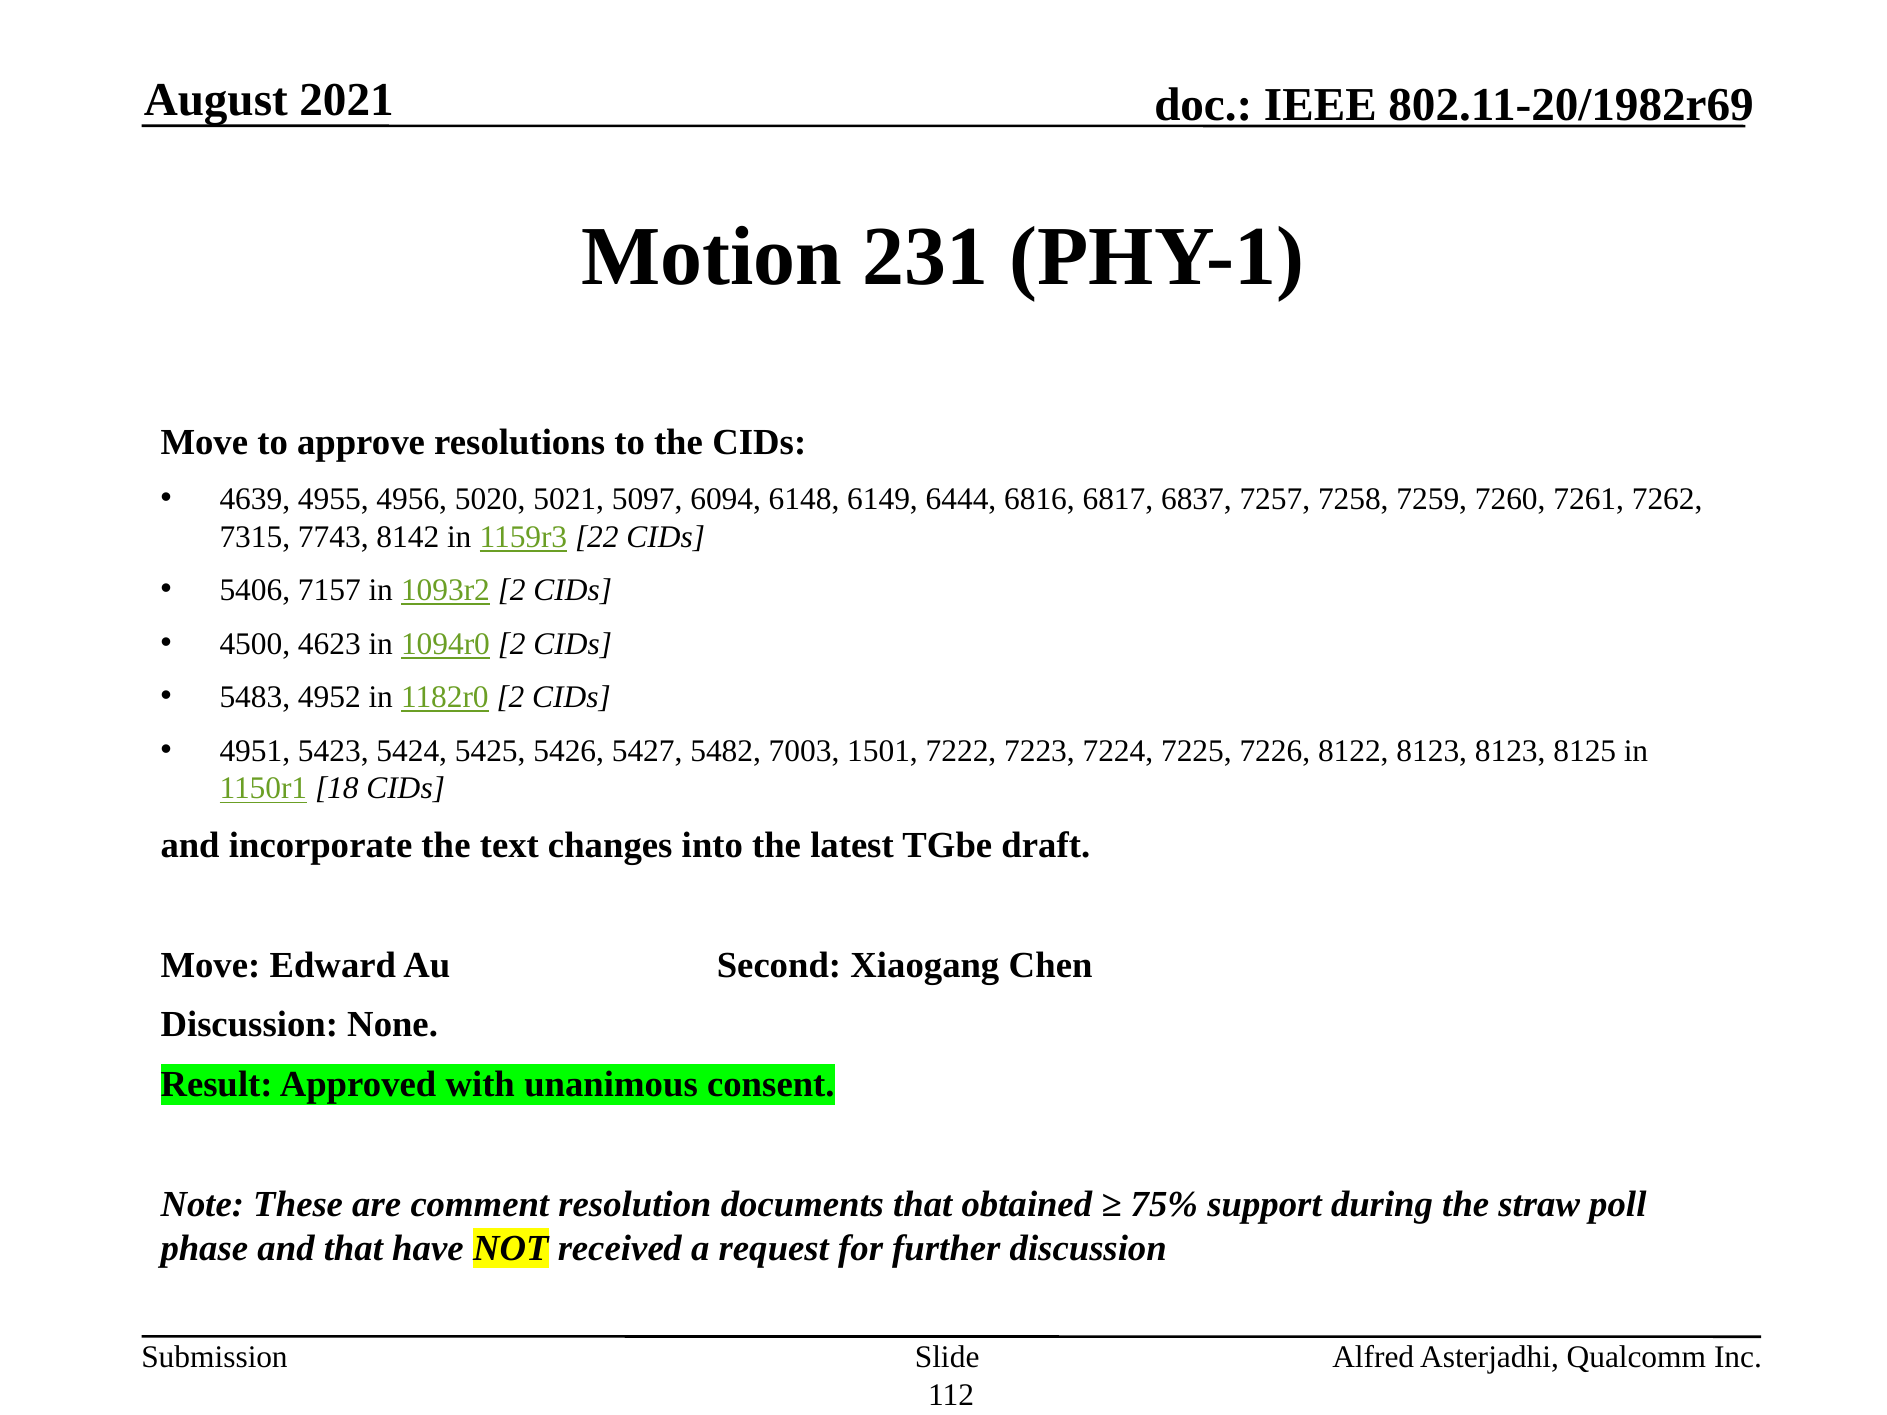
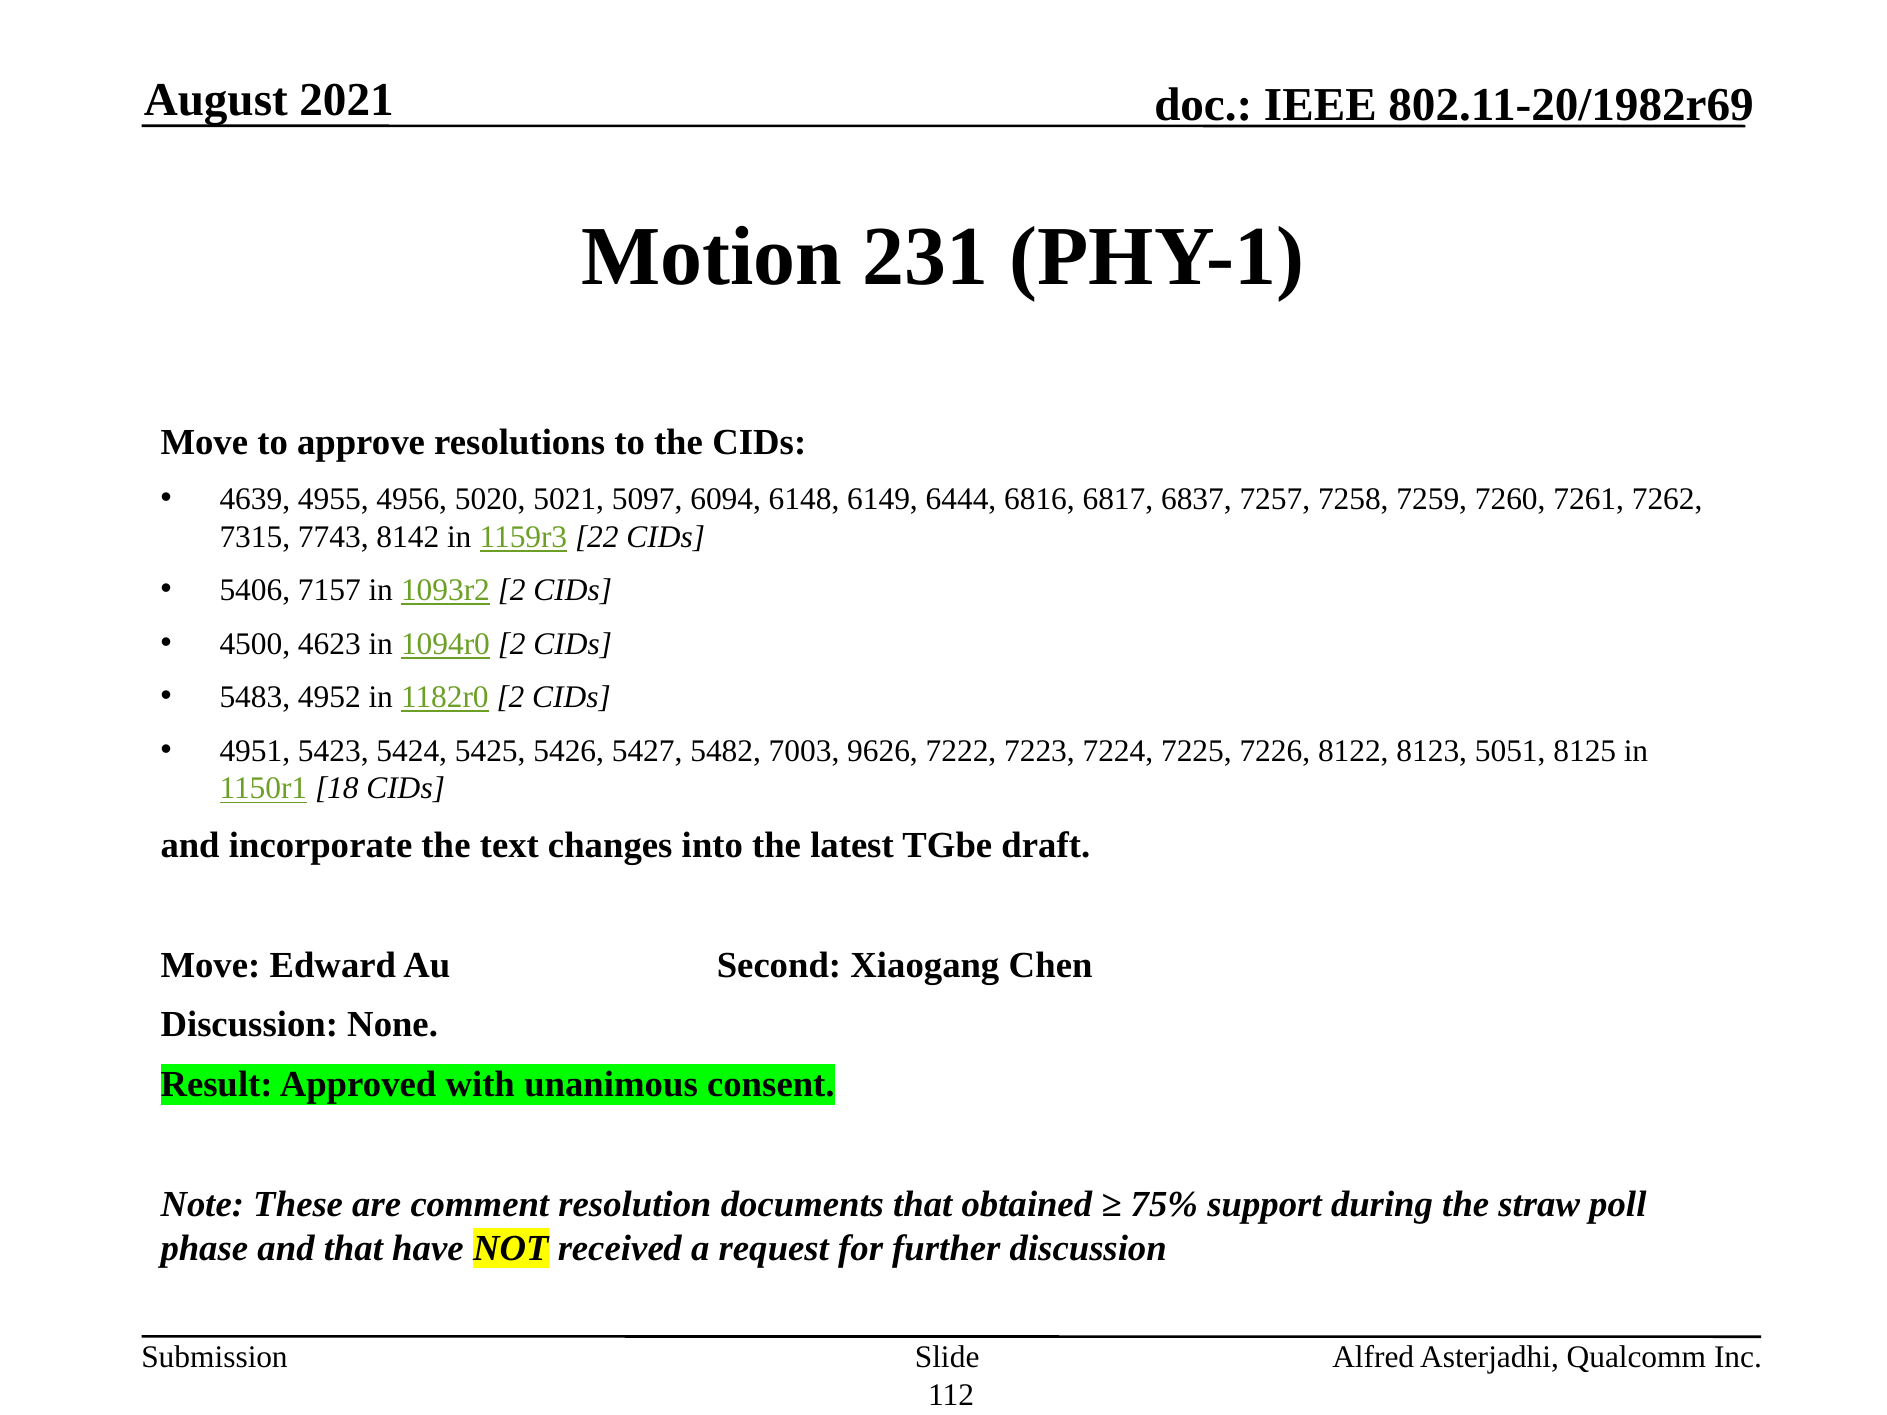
1501: 1501 -> 9626
8123 8123: 8123 -> 5051
